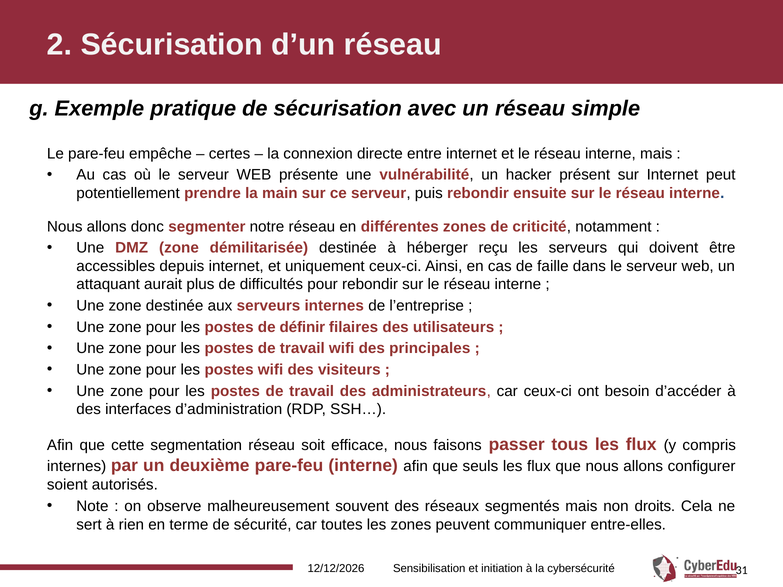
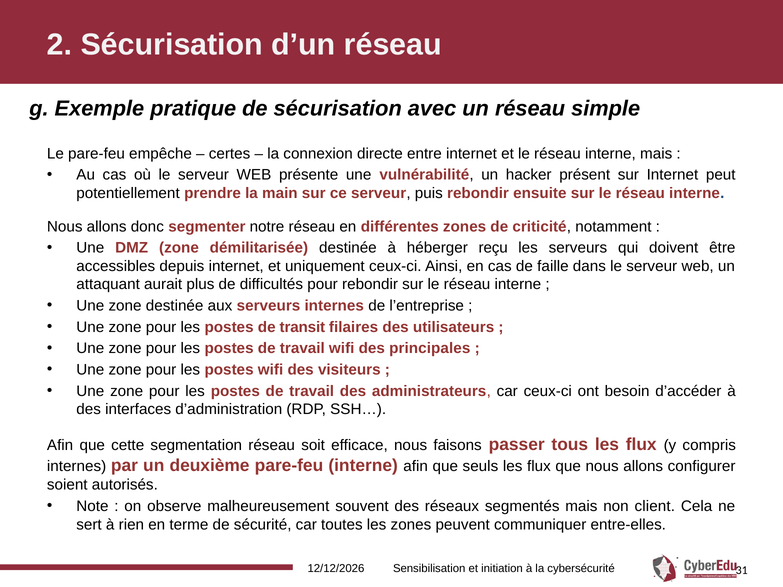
définir: définir -> transit
droits: droits -> client
